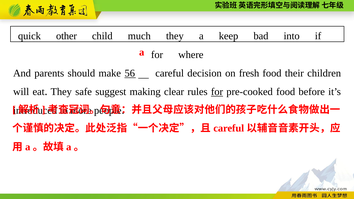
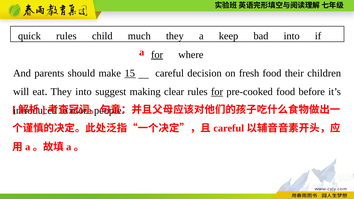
quick other: other -> rules
for at (157, 55) underline: none -> present
56: 56 -> 15
They safe: safe -> into
